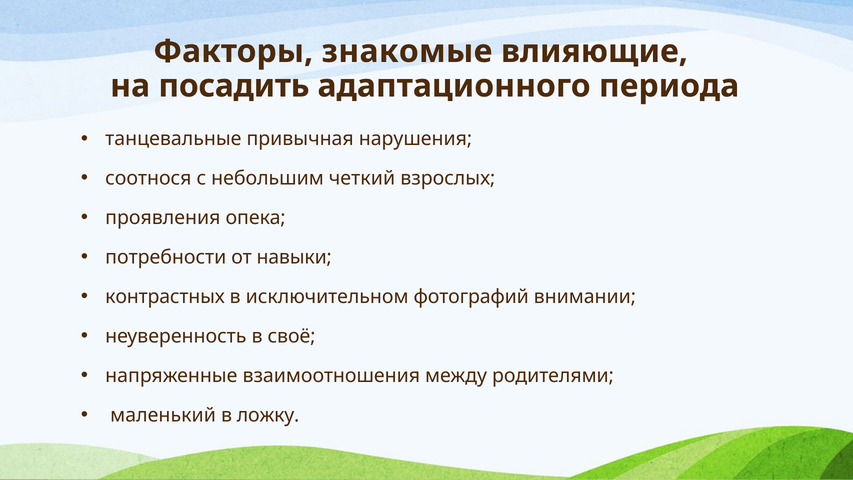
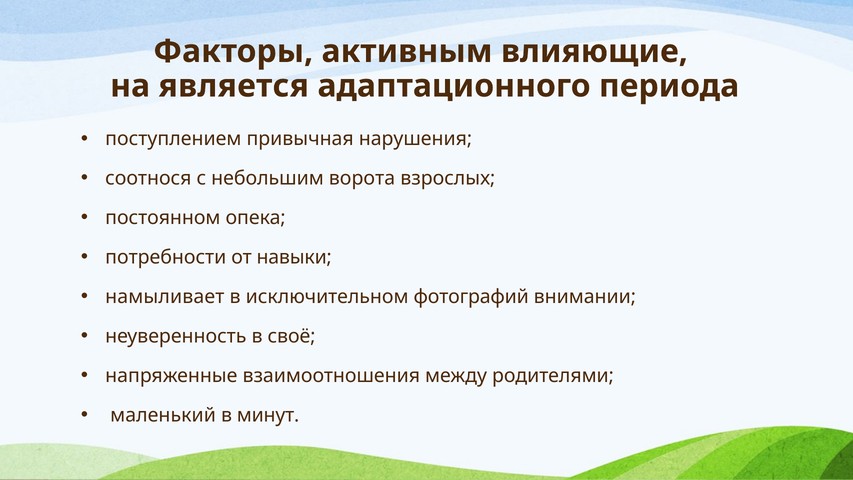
знакомые: знакомые -> активным
посадить: посадить -> является
танцевальные: танцевальные -> поступлением
четкий: четкий -> ворота
проявления: проявления -> постоянном
контрастных: контрастных -> намыливает
ложку: ложку -> минут
